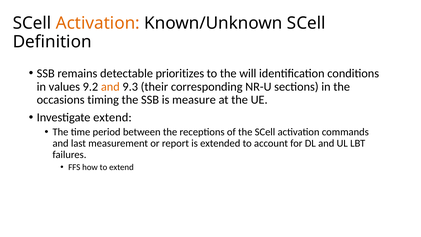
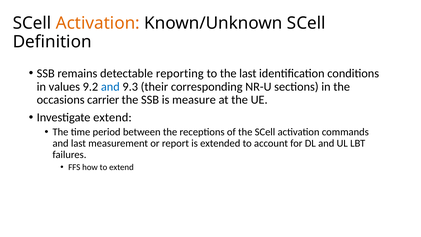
prioritizes: prioritizes -> reporting
the will: will -> last
and at (110, 87) colour: orange -> blue
timing: timing -> carrier
